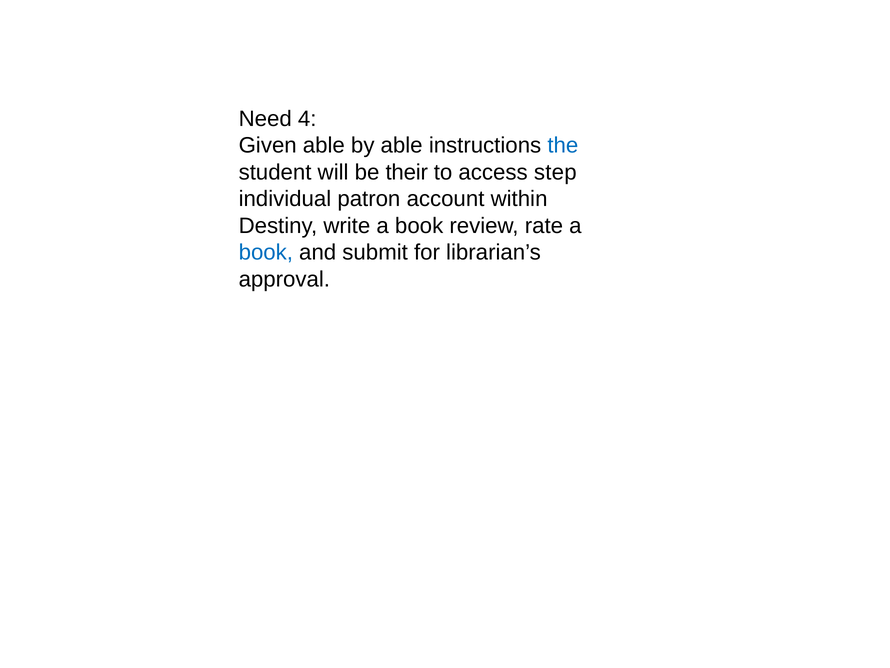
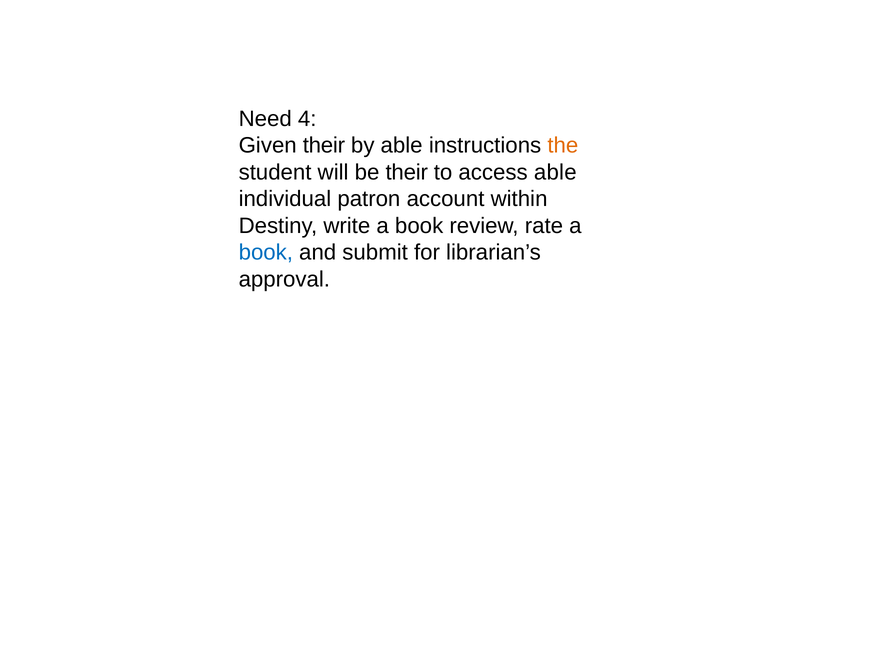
Given able: able -> their
the colour: blue -> orange
access step: step -> able
